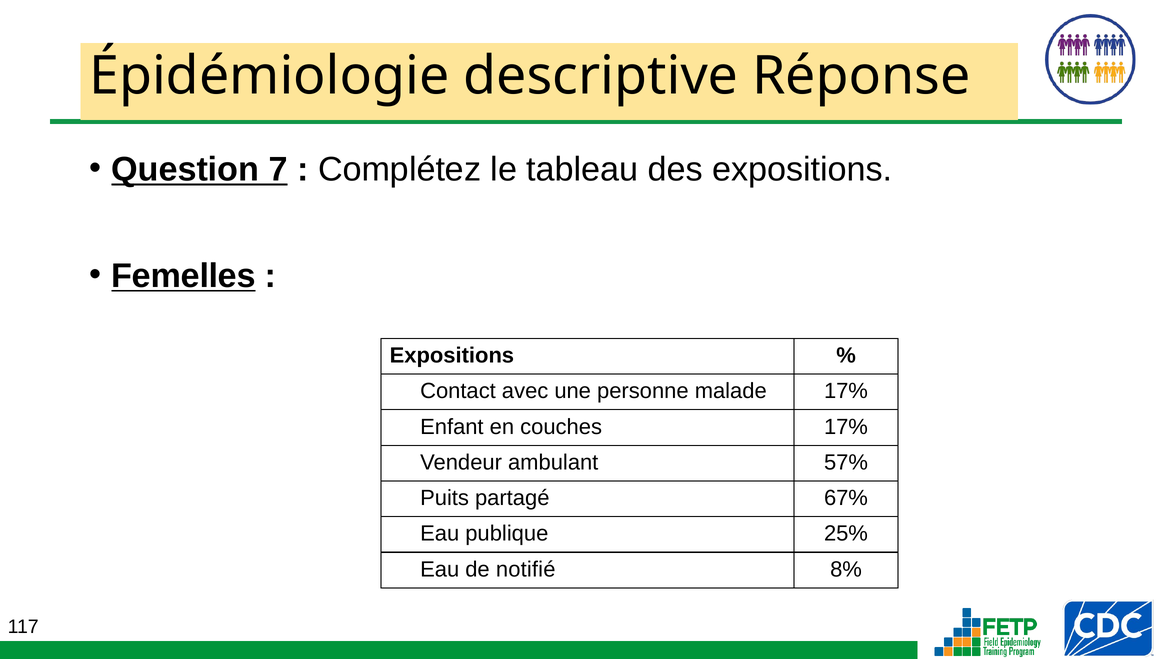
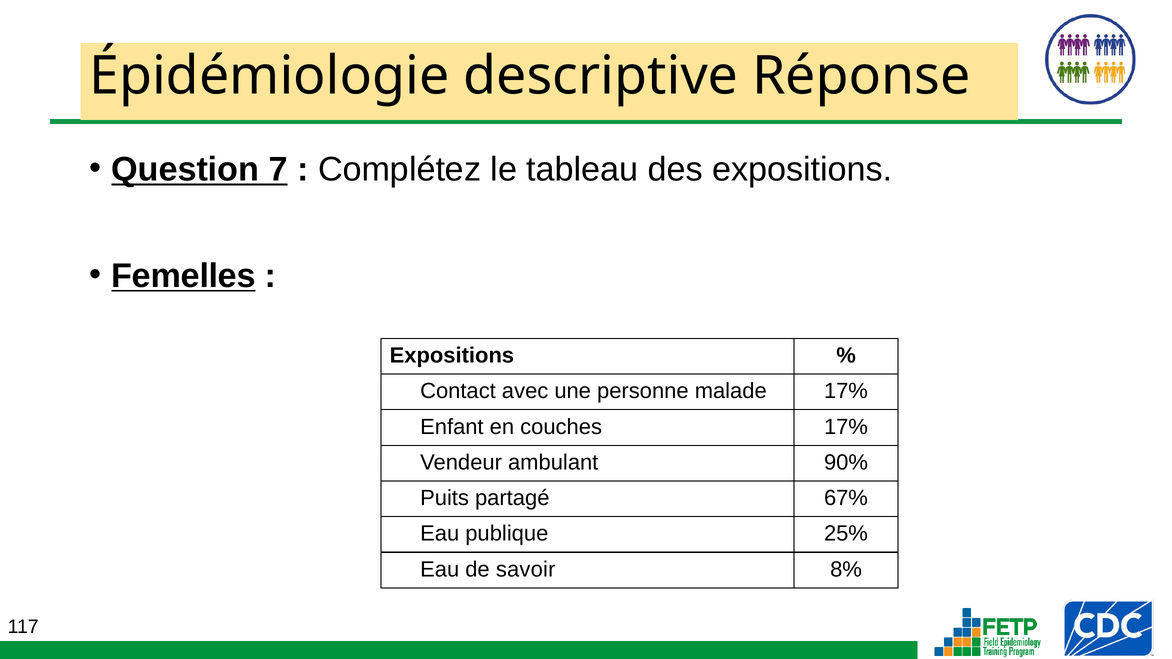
57%: 57% -> 90%
notifié: notifié -> savoir
